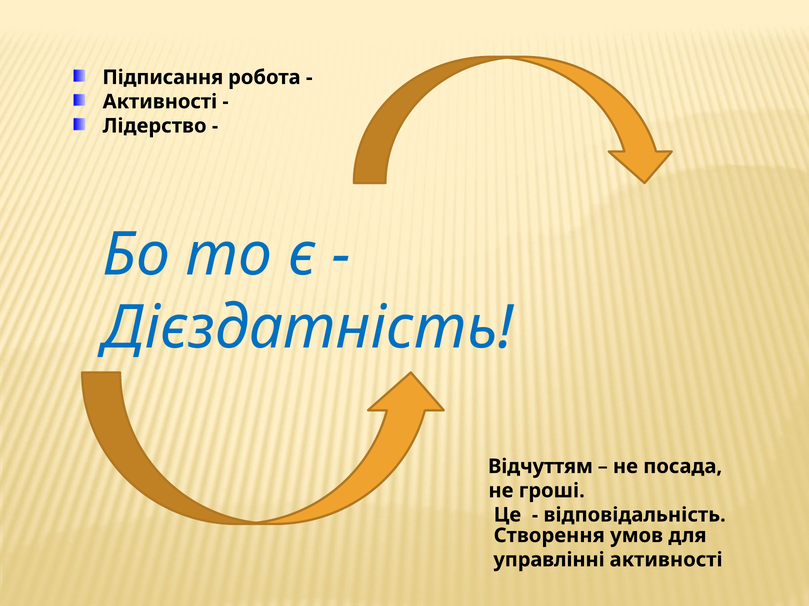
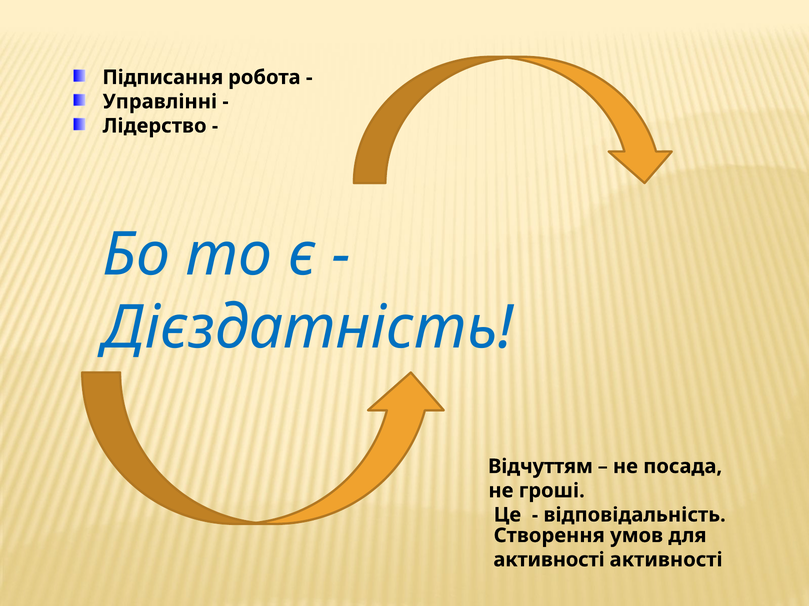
Активності at (160, 102): Активності -> Управлінні
управлінні at (549, 560): управлінні -> активності
